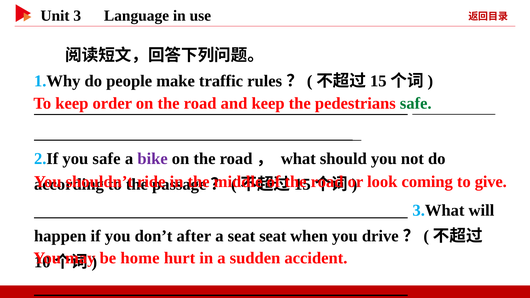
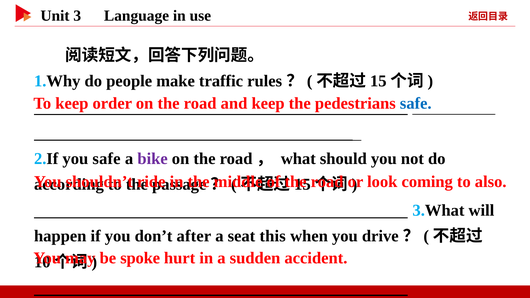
safe at (416, 103) colour: green -> blue
give: give -> also
seat seat: seat -> this
home: home -> spoke
